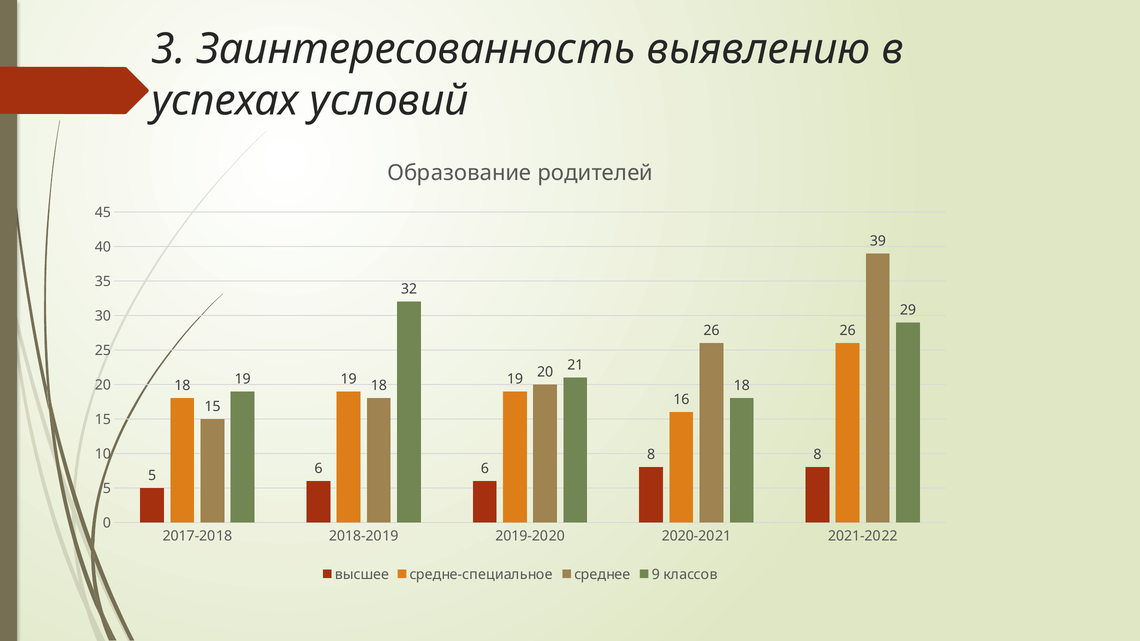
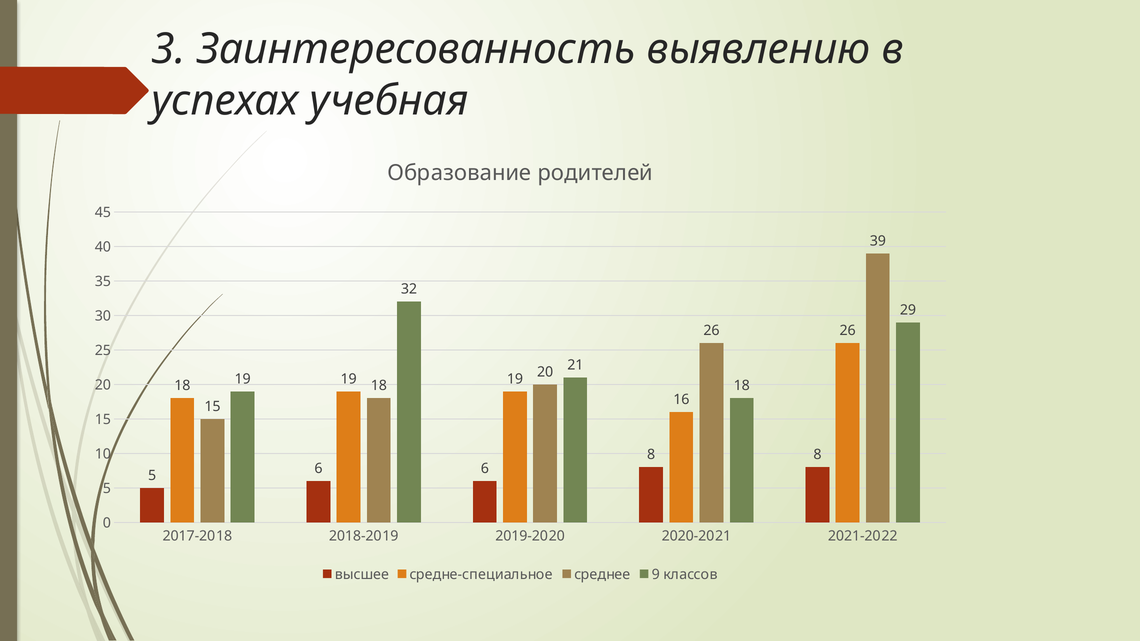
условий: условий -> учебная
